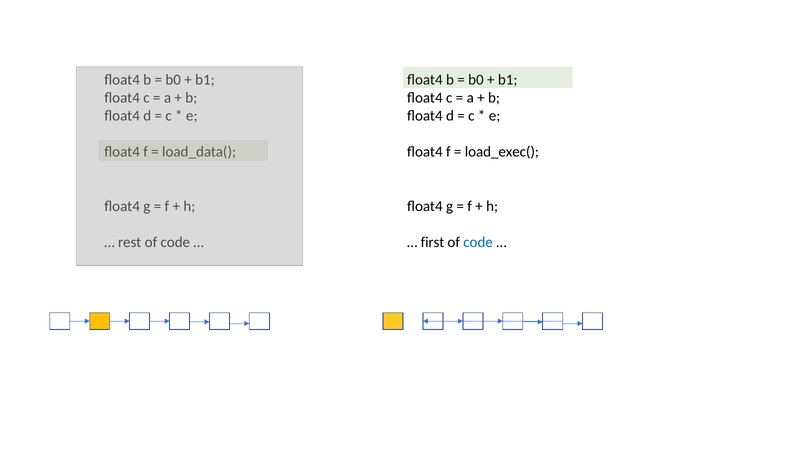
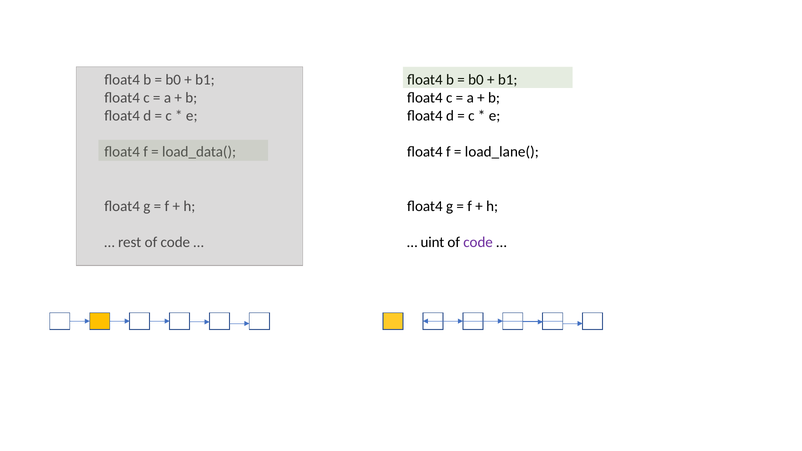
load_exec(: load_exec( -> load_lane(
first: first -> uint
code at (478, 242) colour: blue -> purple
